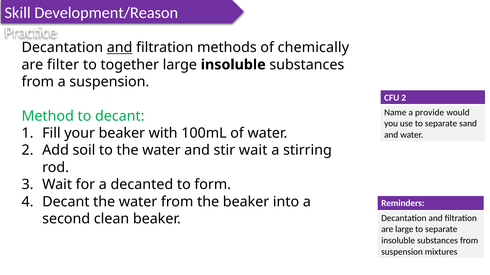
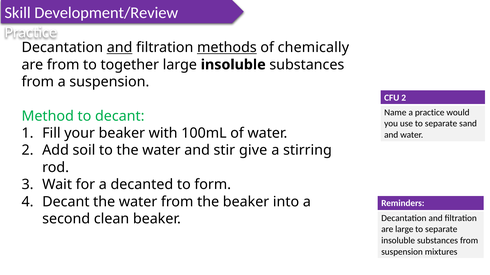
Development/Reason: Development/Reason -> Development/Review
methods underline: none -> present
are filter: filter -> from
a provide: provide -> practice
stir wait: wait -> give
